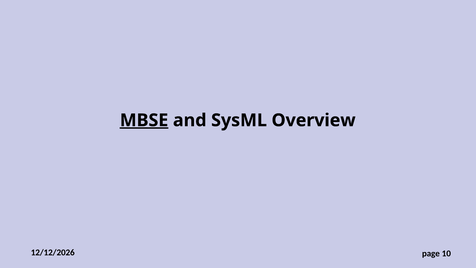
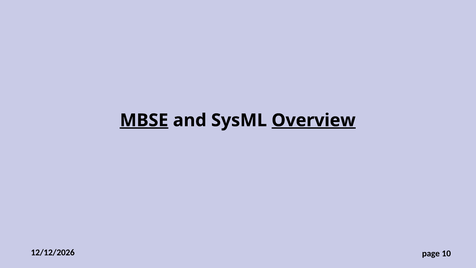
Overview underline: none -> present
